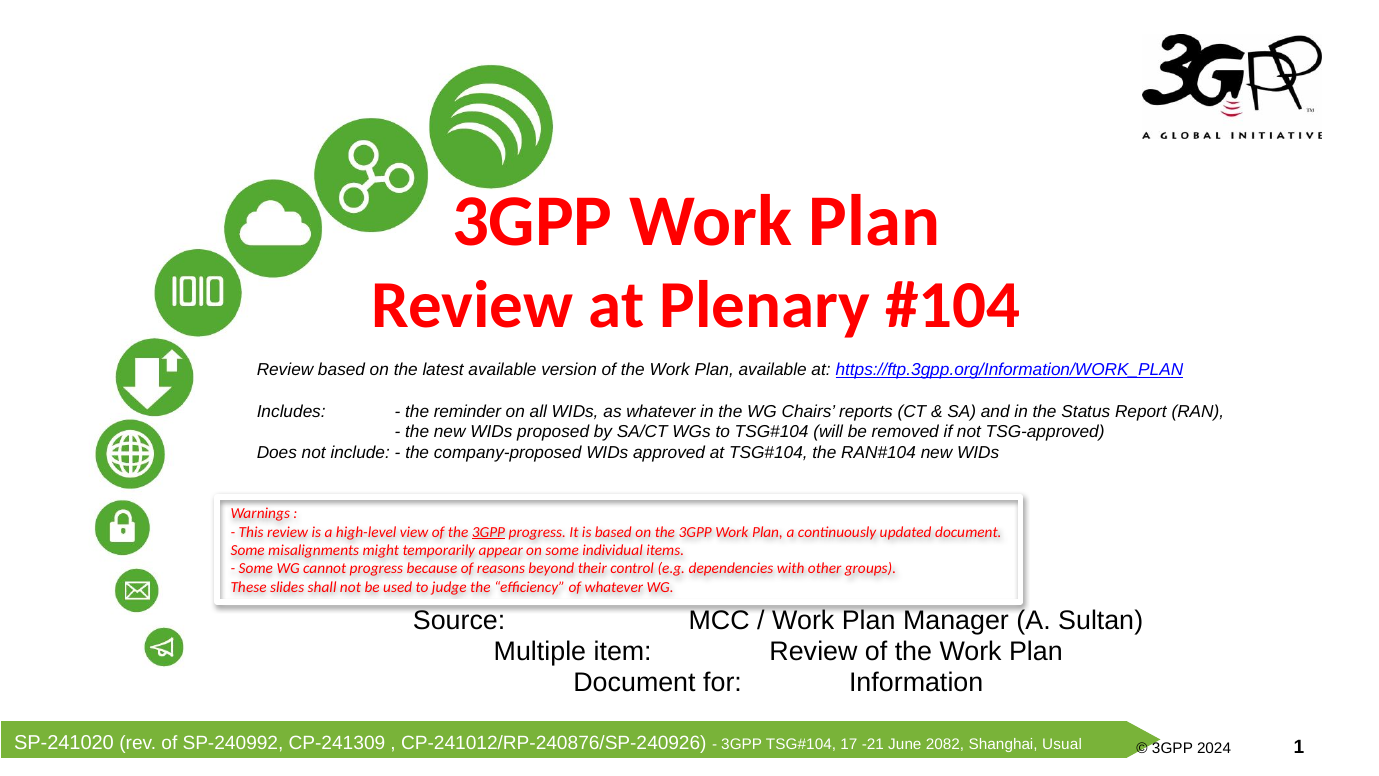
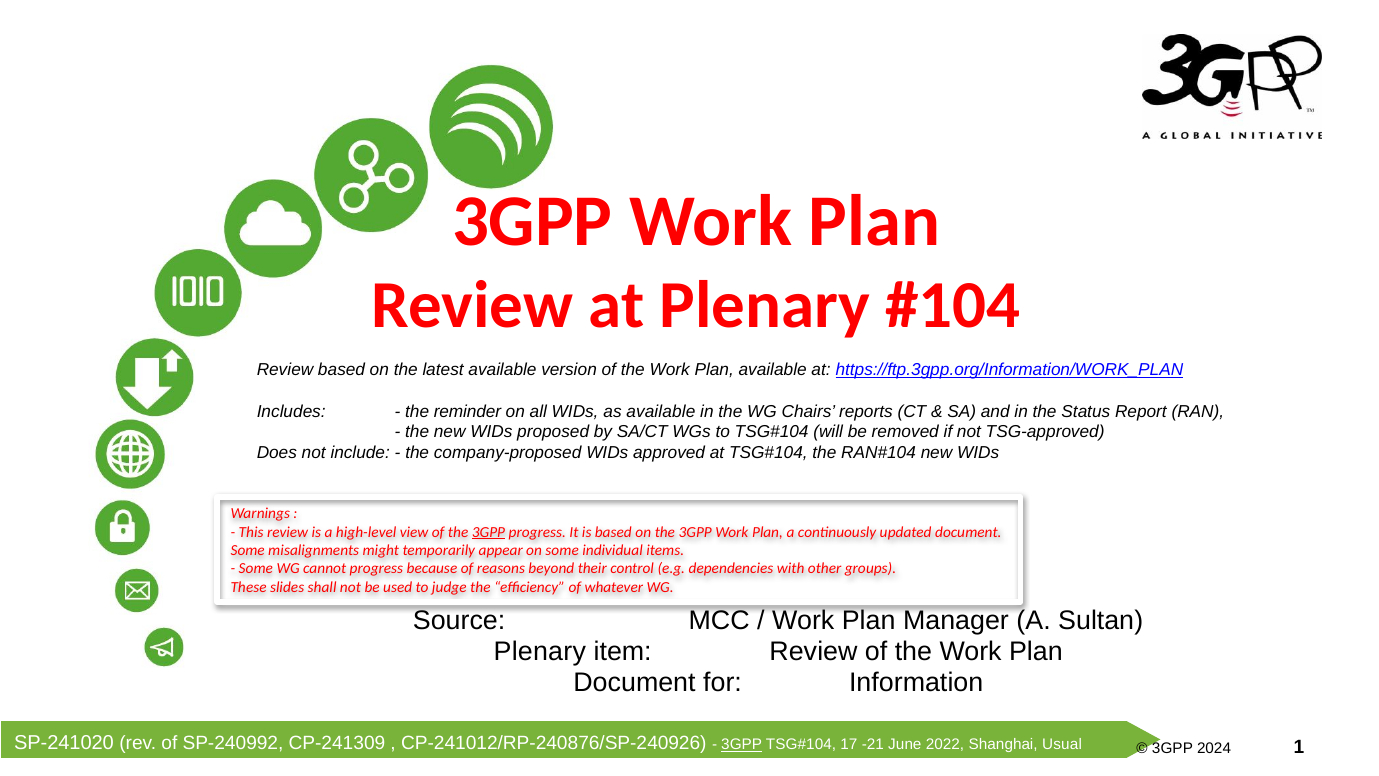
as whatever: whatever -> available
Multiple at (540, 651): Multiple -> Plenary
3GPP at (742, 745) underline: none -> present
2082: 2082 -> 2022
